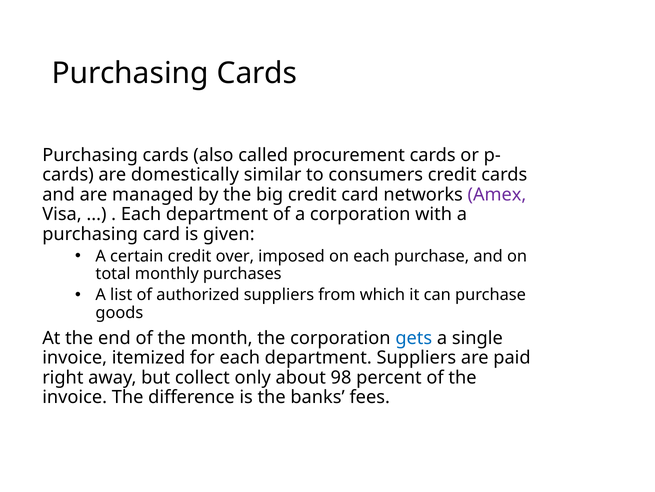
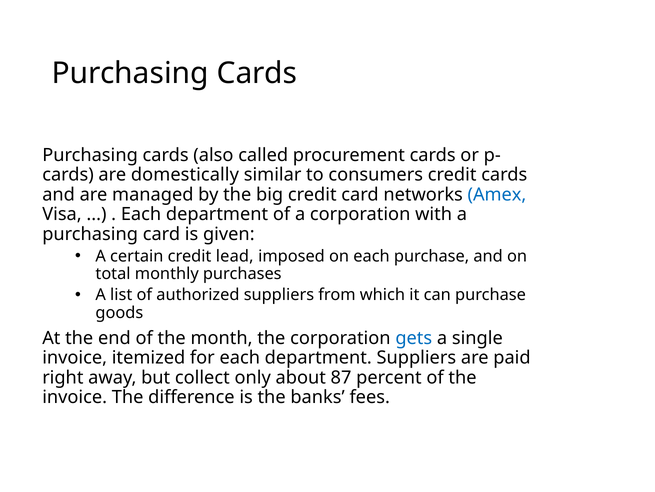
Amex colour: purple -> blue
over: over -> lead
98: 98 -> 87
